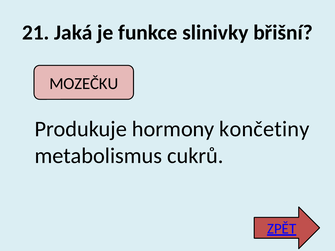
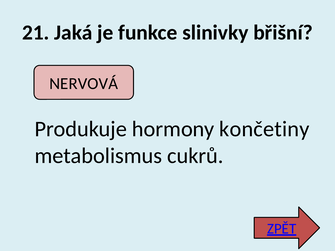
MOZEČKU: MOZEČKU -> NERVOVÁ
